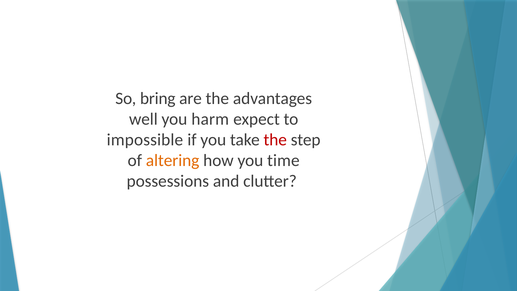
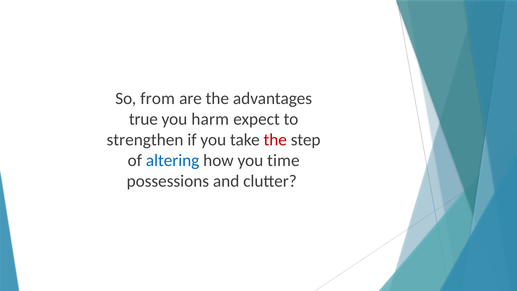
bring: bring -> from
well: well -> true
impossible: impossible -> strengthen
altering colour: orange -> blue
